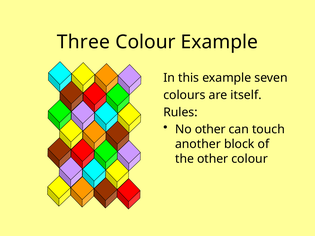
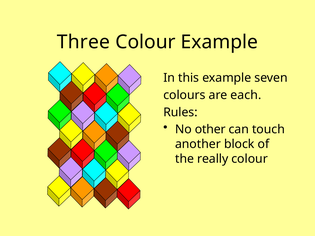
itself: itself -> each
the other: other -> really
